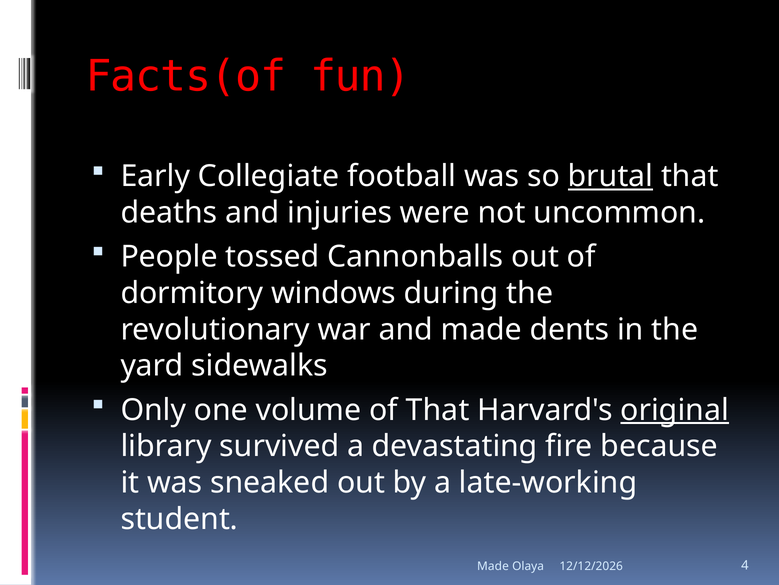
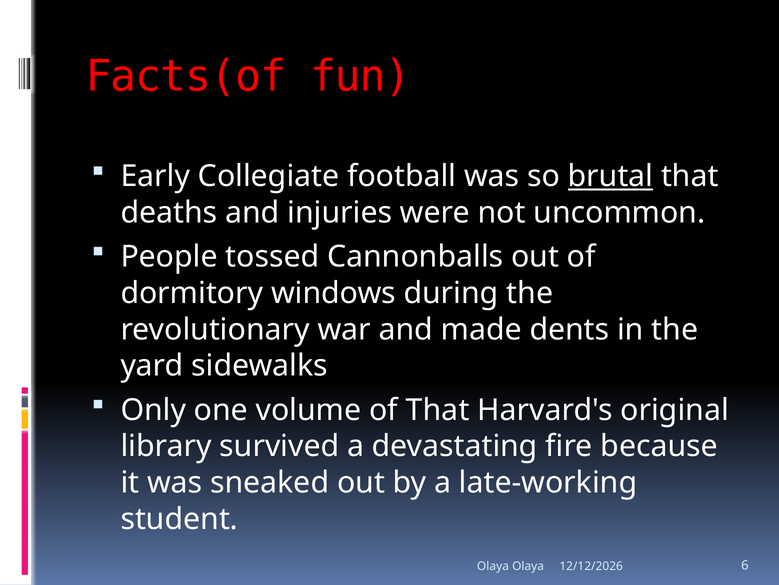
original underline: present -> none
Made at (493, 566): Made -> Olaya
4: 4 -> 6
